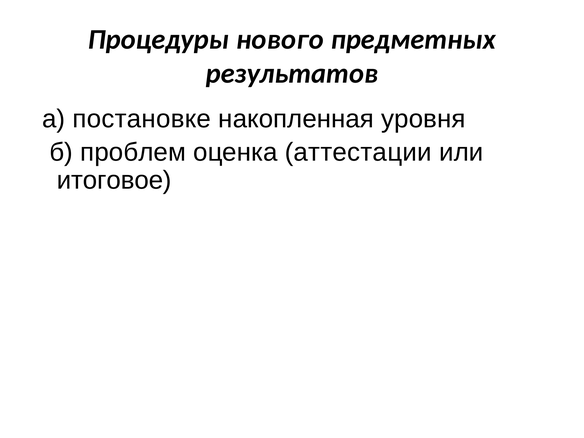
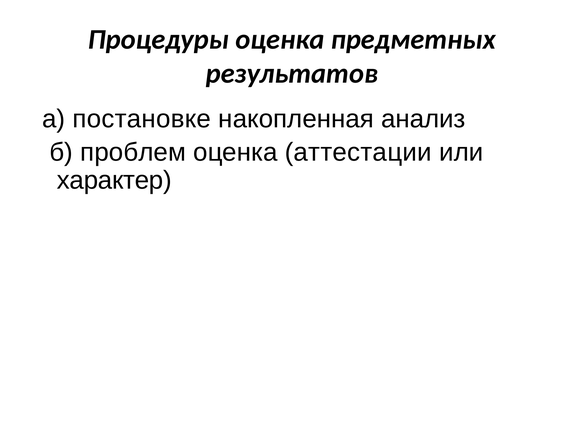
Процедуры нового: нового -> оценка
уровня: уровня -> анализ
итоговое: итоговое -> характер
